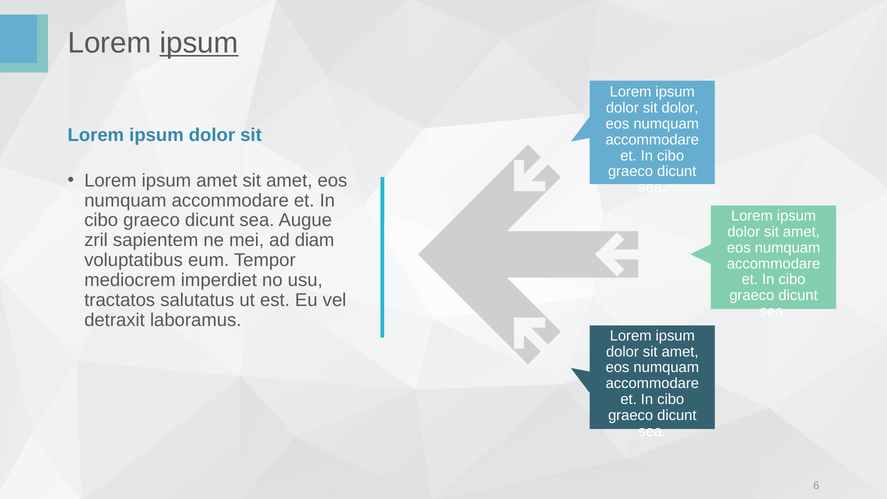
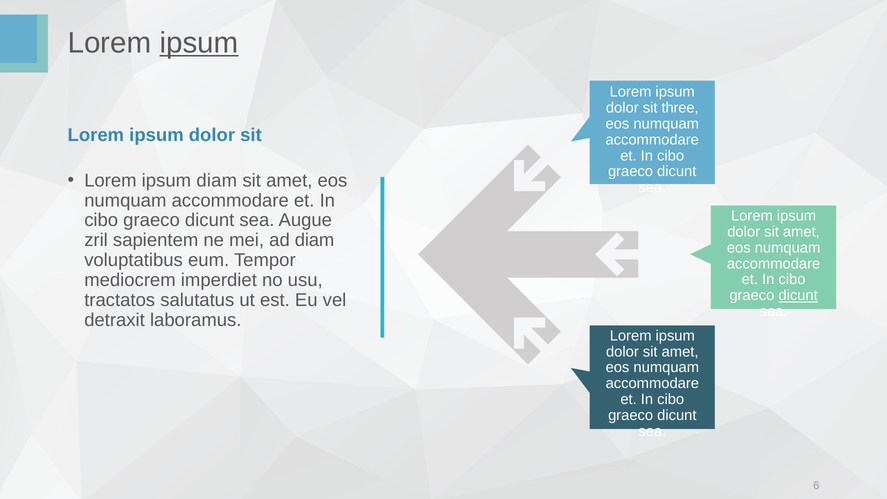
sit dolor: dolor -> three
ipsum amet: amet -> diam
dicunt at (798, 296) underline: none -> present
